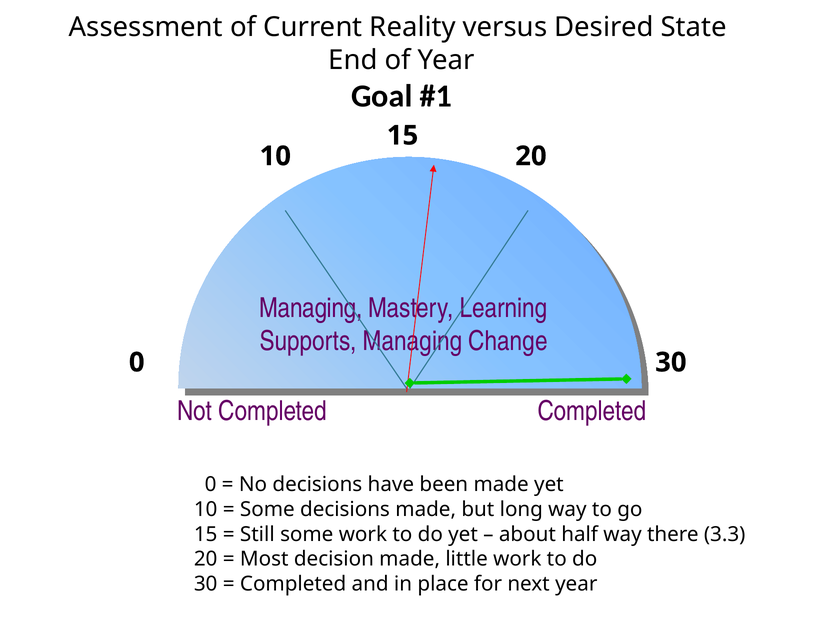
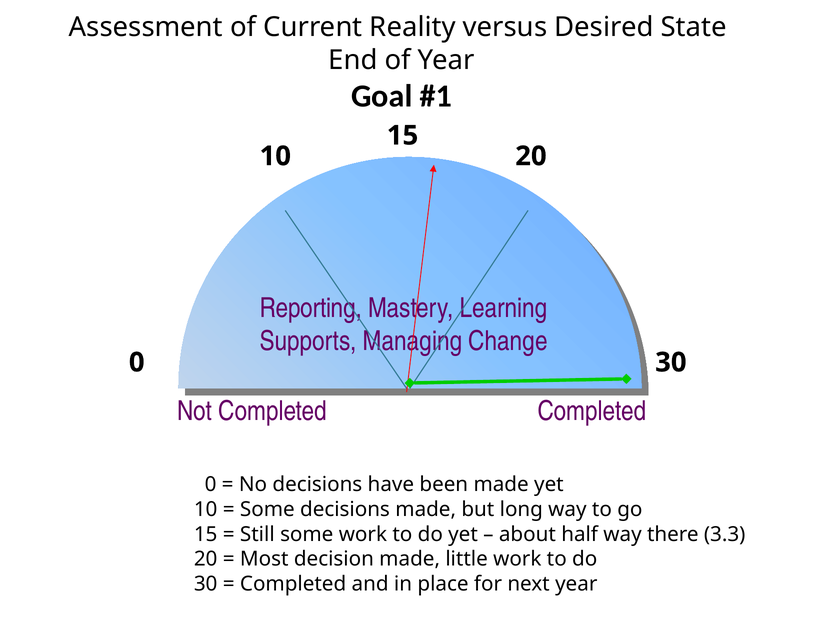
Managing at (311, 308): Managing -> Reporting
